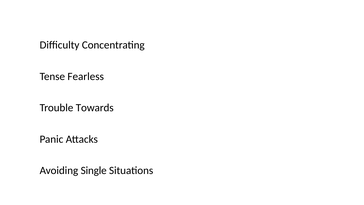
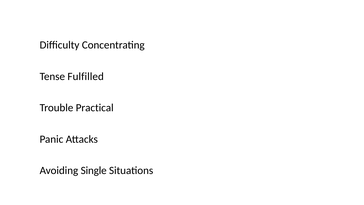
Fearless: Fearless -> Fulfilled
Towards: Towards -> Practical
